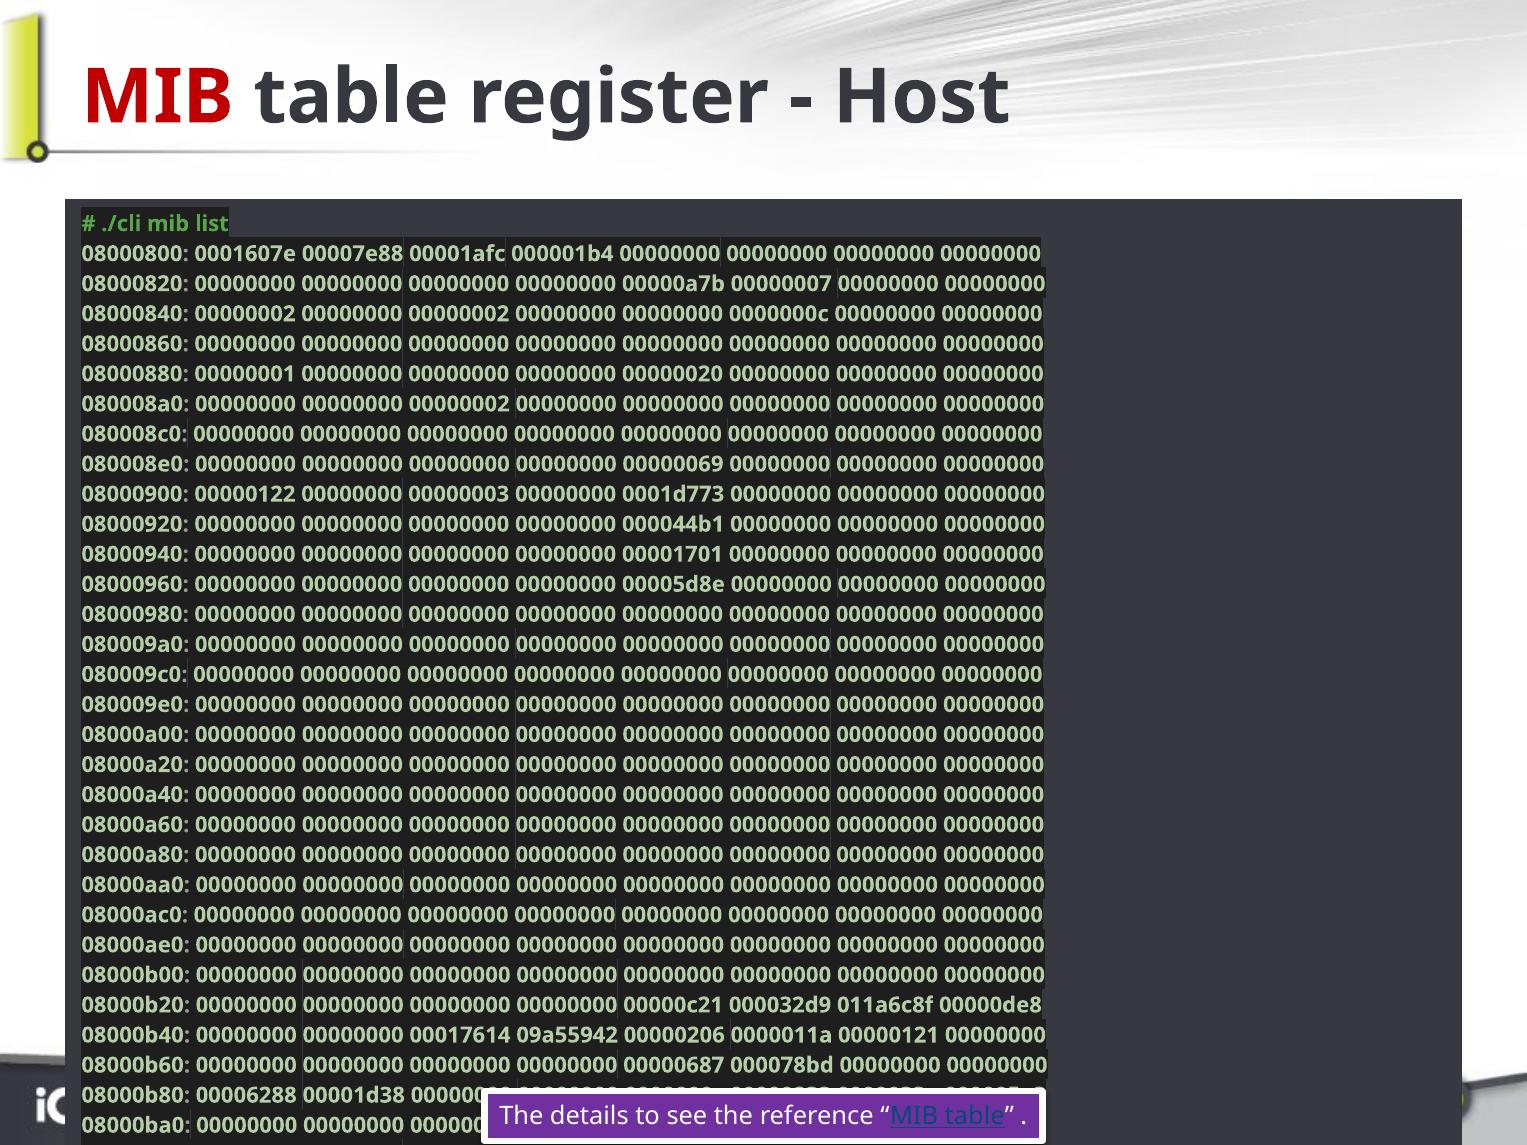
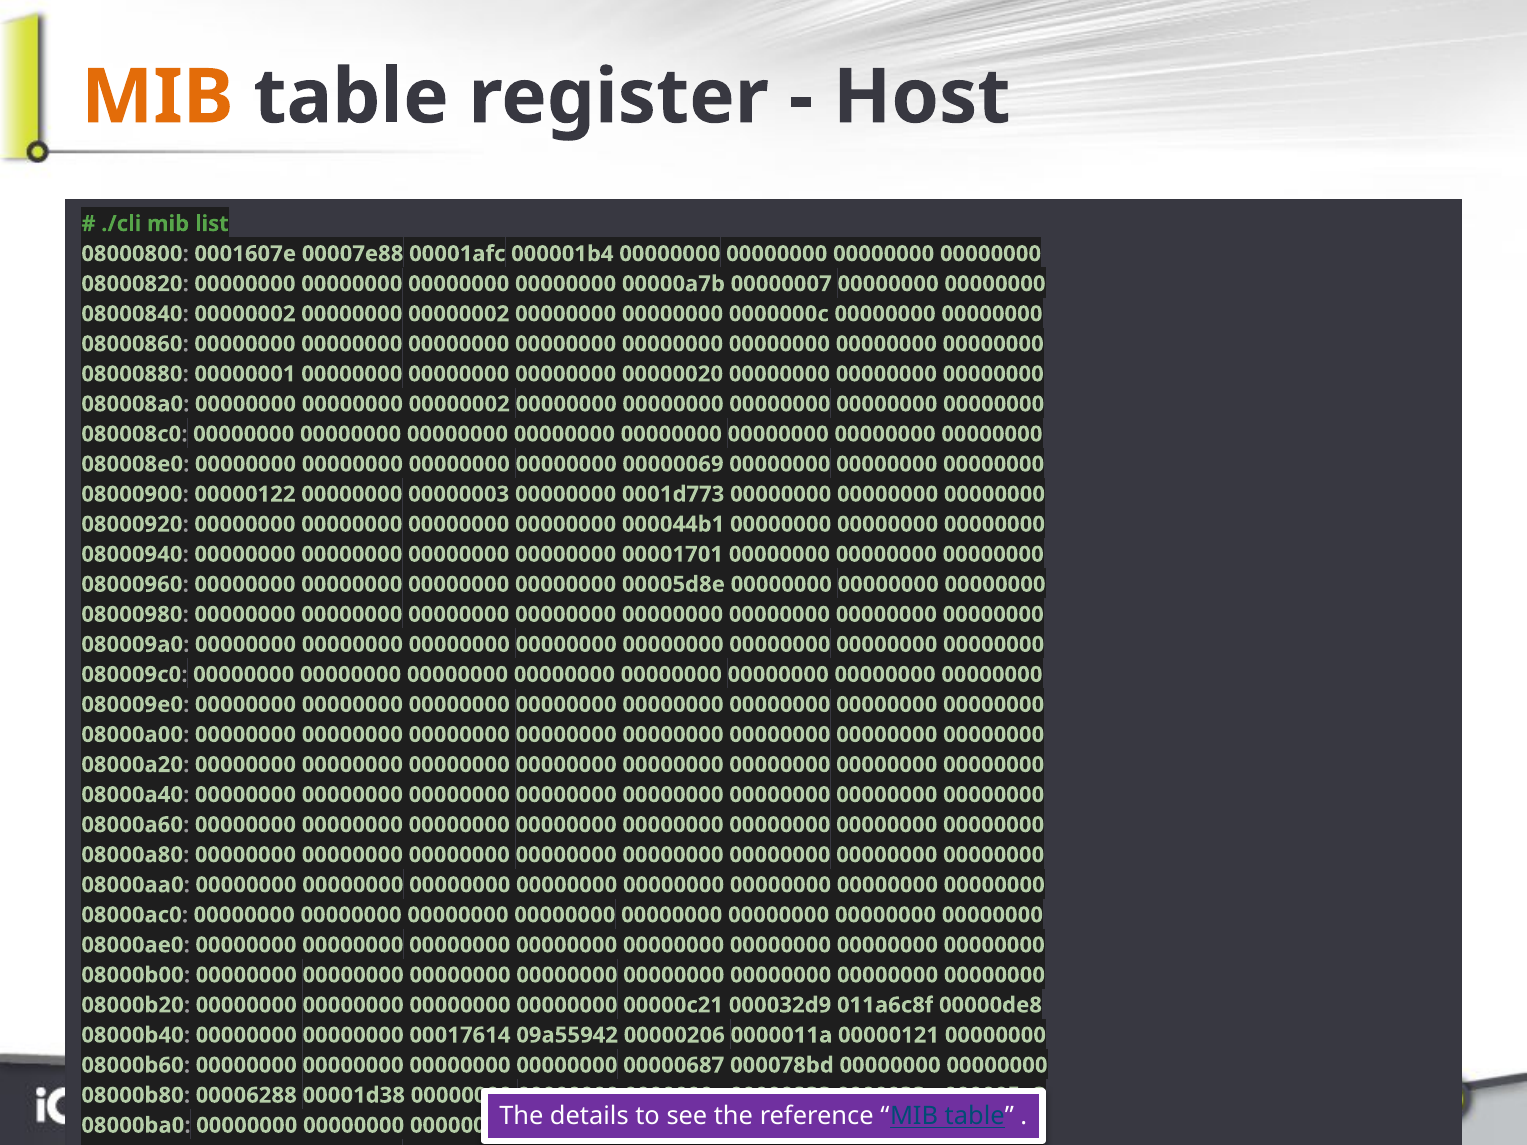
MIB at (157, 97) colour: red -> orange
